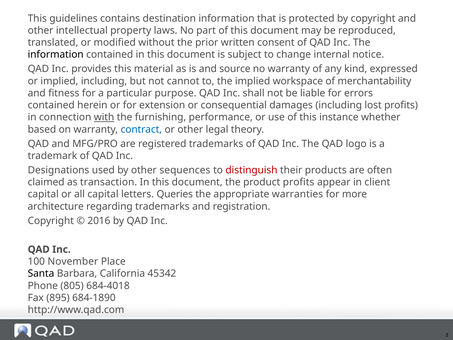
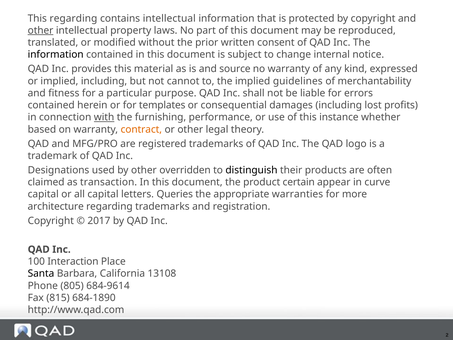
This guidelines: guidelines -> regarding
contains destination: destination -> intellectual
other at (41, 30) underline: none -> present
workspace: workspace -> guidelines
extension: extension -> templates
contract colour: blue -> orange
sequences: sequences -> overridden
distinguish colour: red -> black
product profits: profits -> certain
client: client -> curve
2016: 2016 -> 2017
November: November -> Interaction
45342: 45342 -> 13108
684-4018: 684-4018 -> 684-9614
895: 895 -> 815
